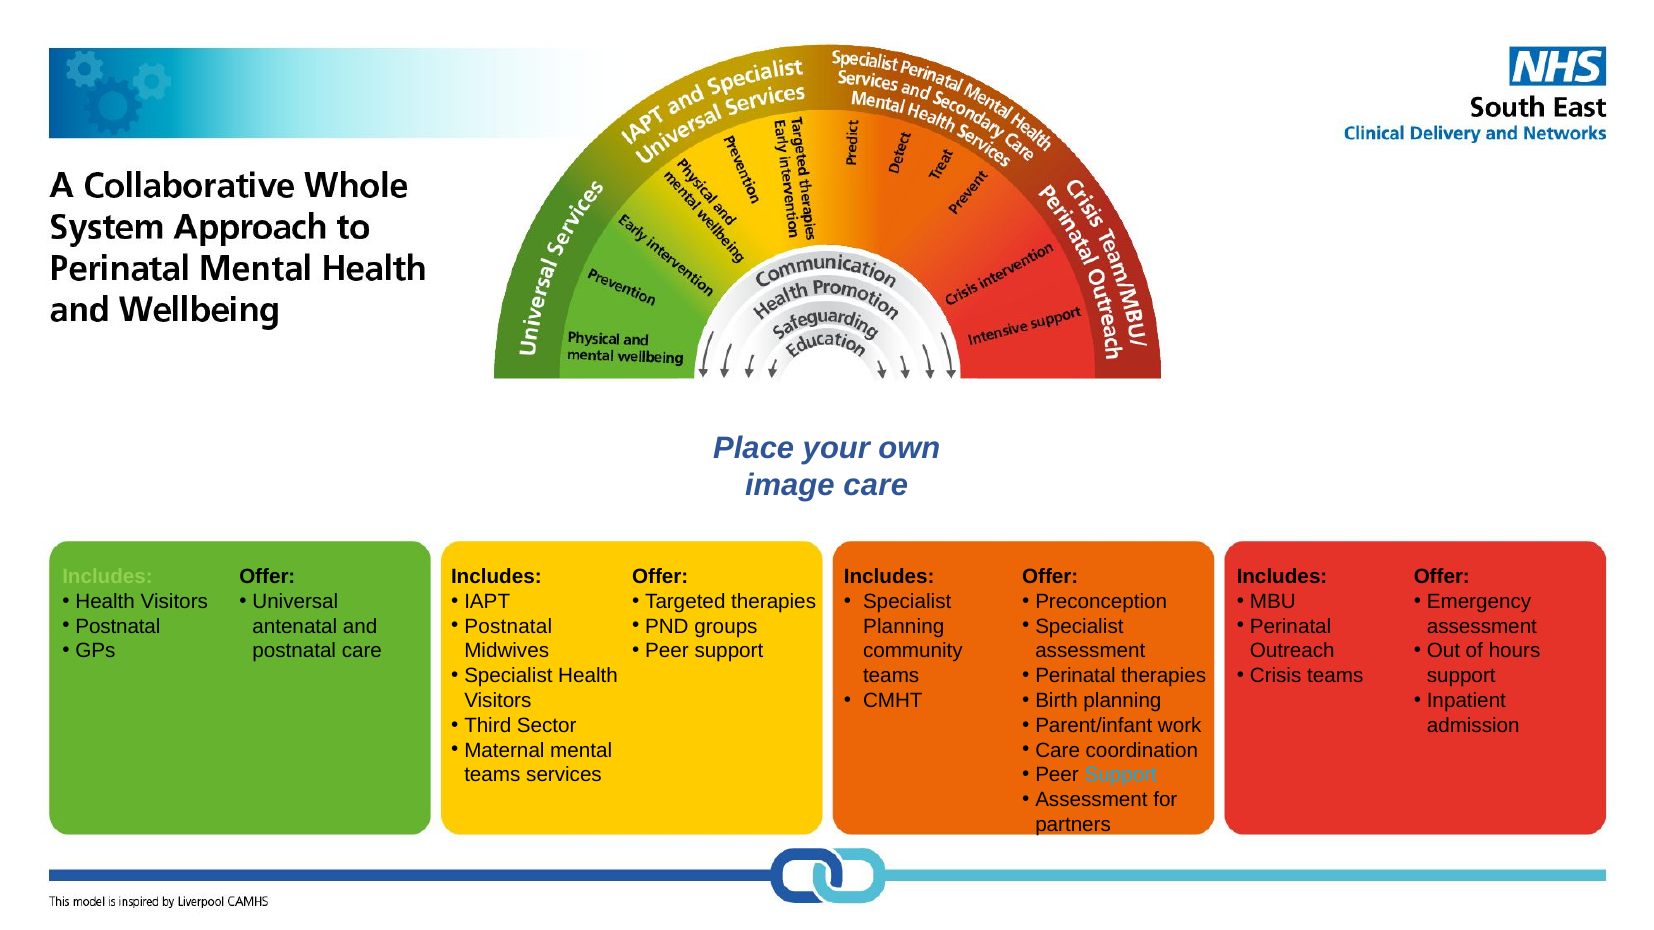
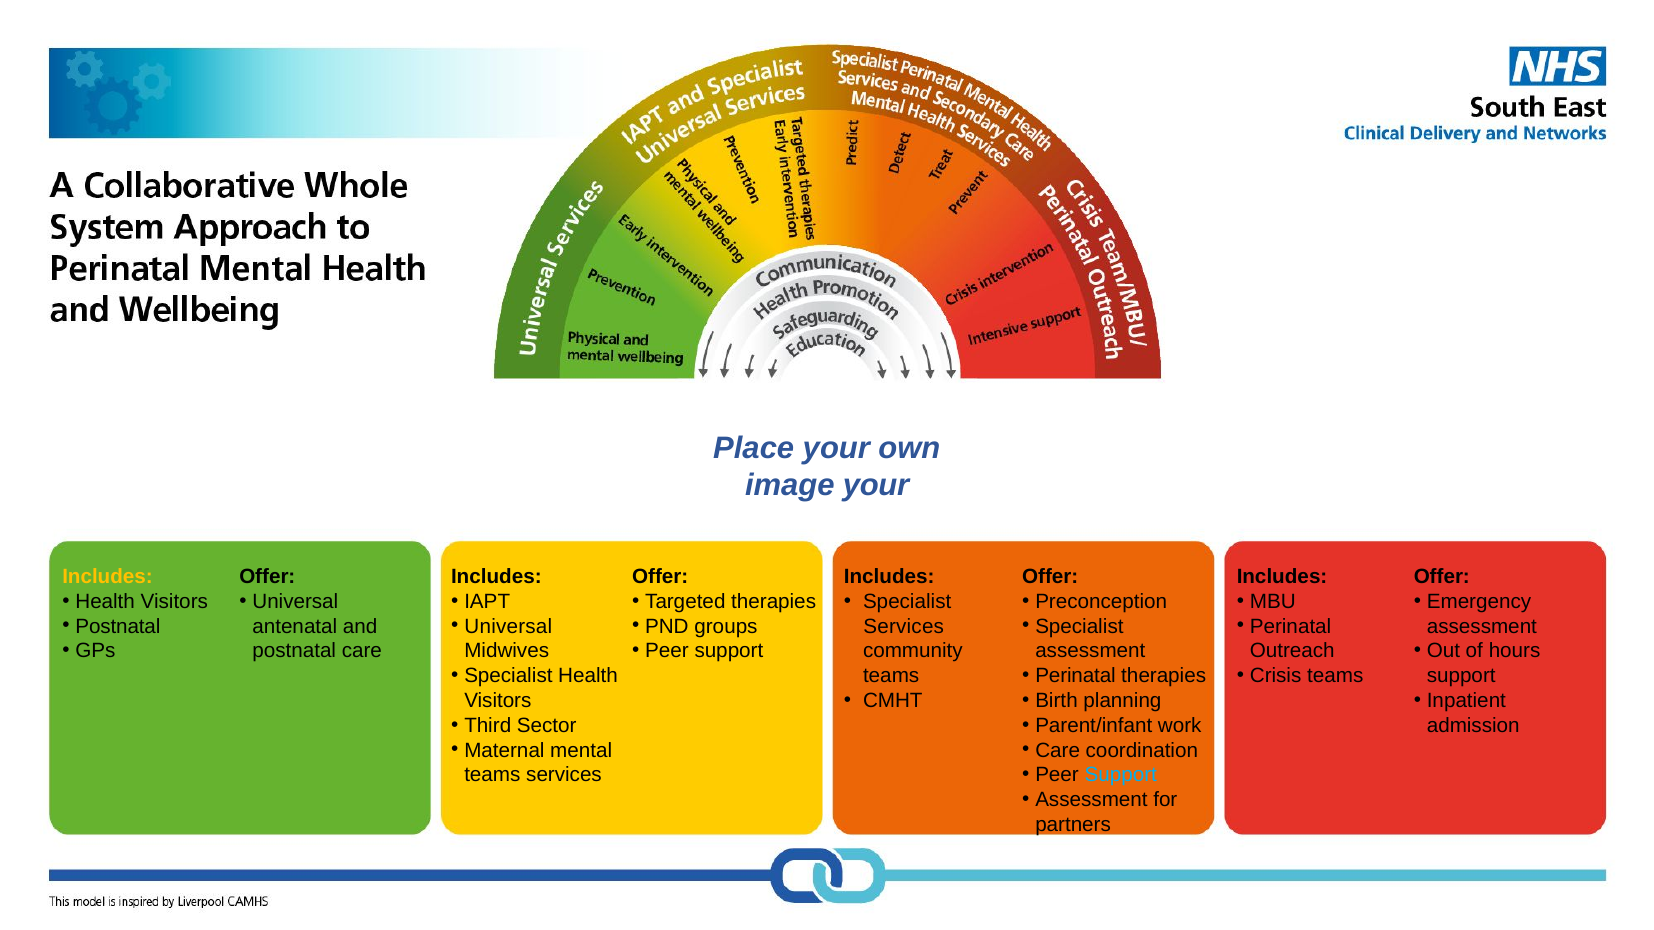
image care: care -> your
Includes at (108, 577) colour: light green -> yellow
Postnatal at (508, 627): Postnatal -> Universal
Planning at (904, 627): Planning -> Services
